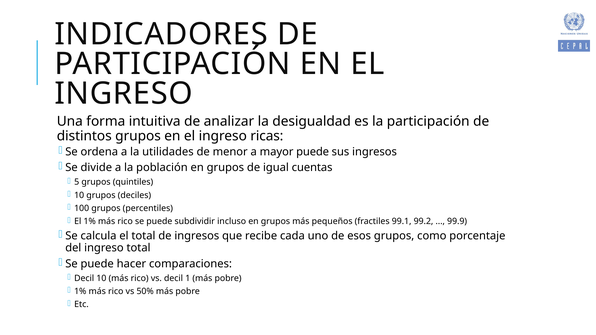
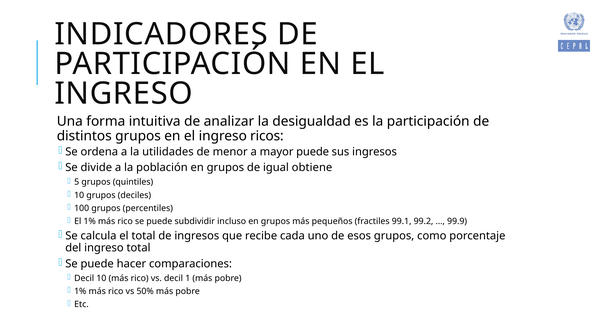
ricas: ricas -> ricos
cuentas: cuentas -> obtiene
